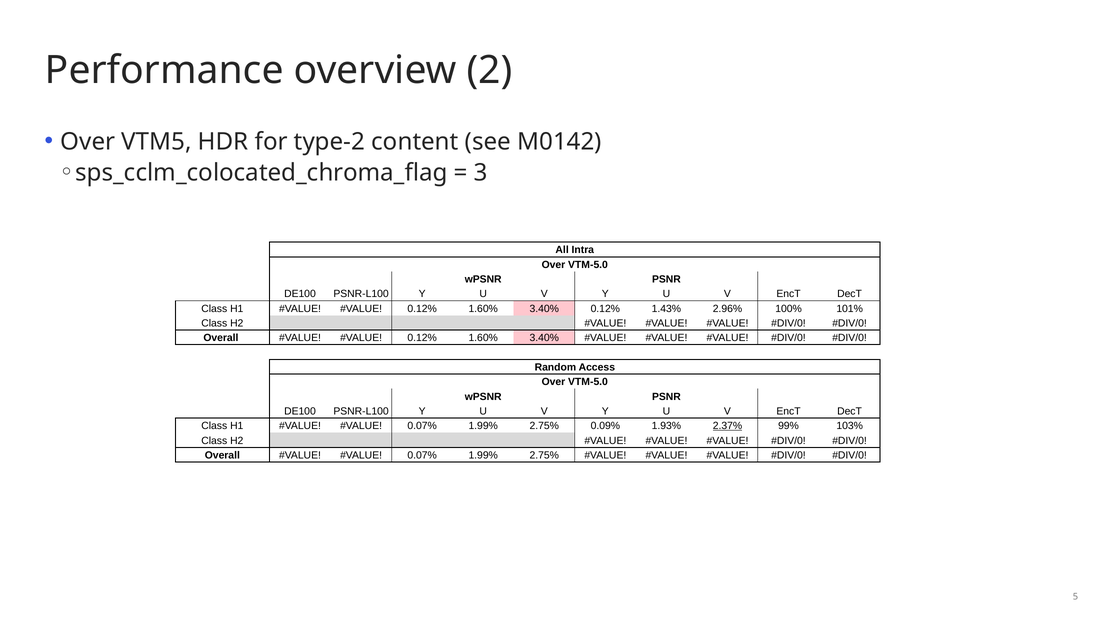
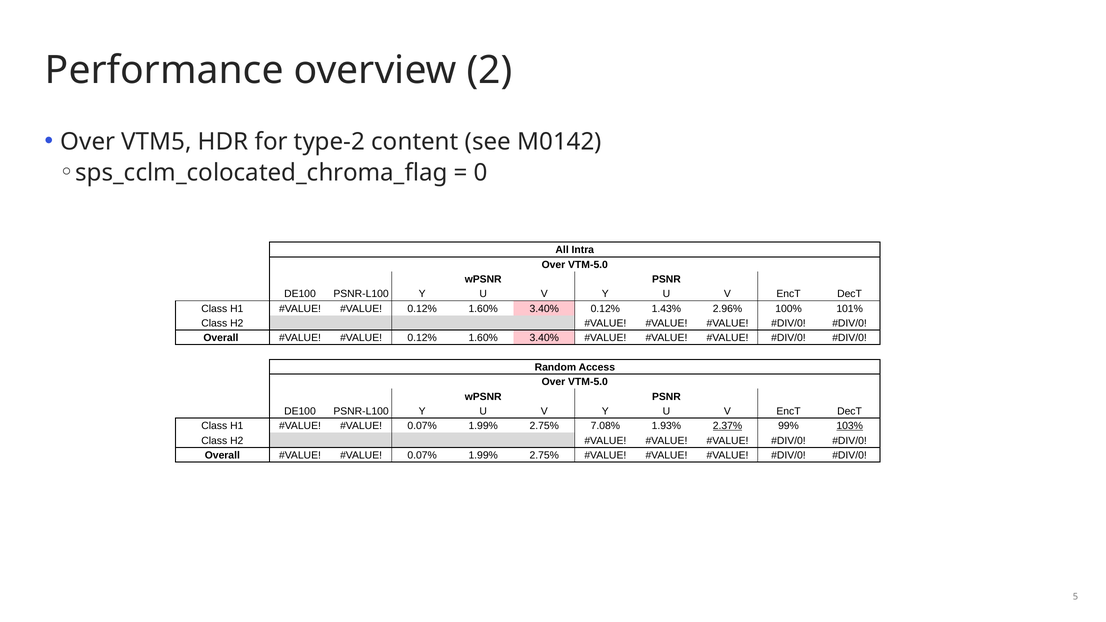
3: 3 -> 0
0.09%: 0.09% -> 7.08%
103% underline: none -> present
